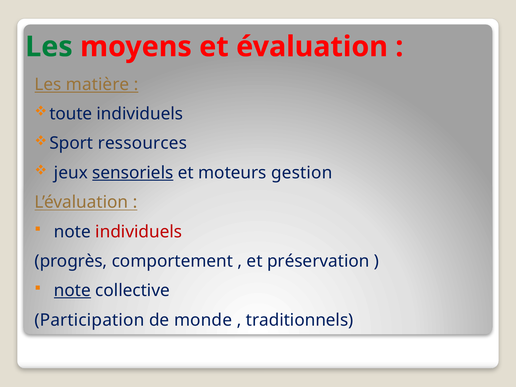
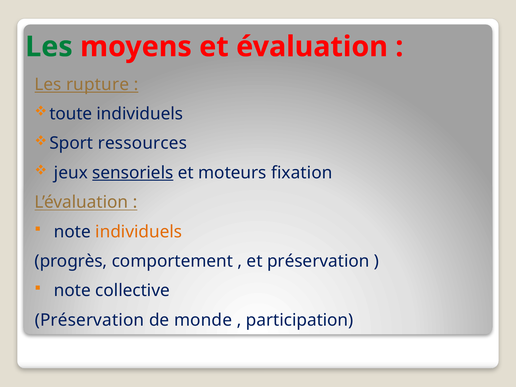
matière: matière -> rupture
gestion: gestion -> fixation
individuels at (139, 232) colour: red -> orange
note at (72, 291) underline: present -> none
Participation at (89, 320): Participation -> Préservation
traditionnels: traditionnels -> participation
